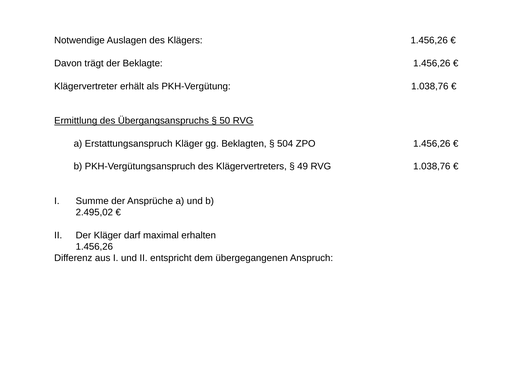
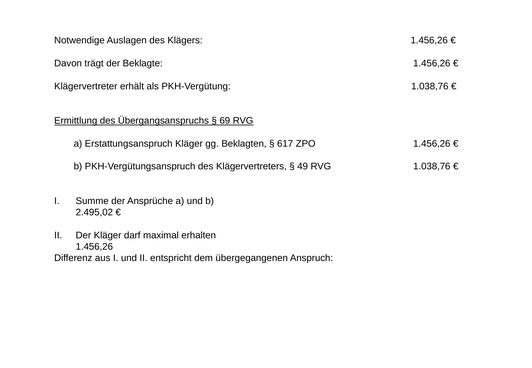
50: 50 -> 69
504: 504 -> 617
